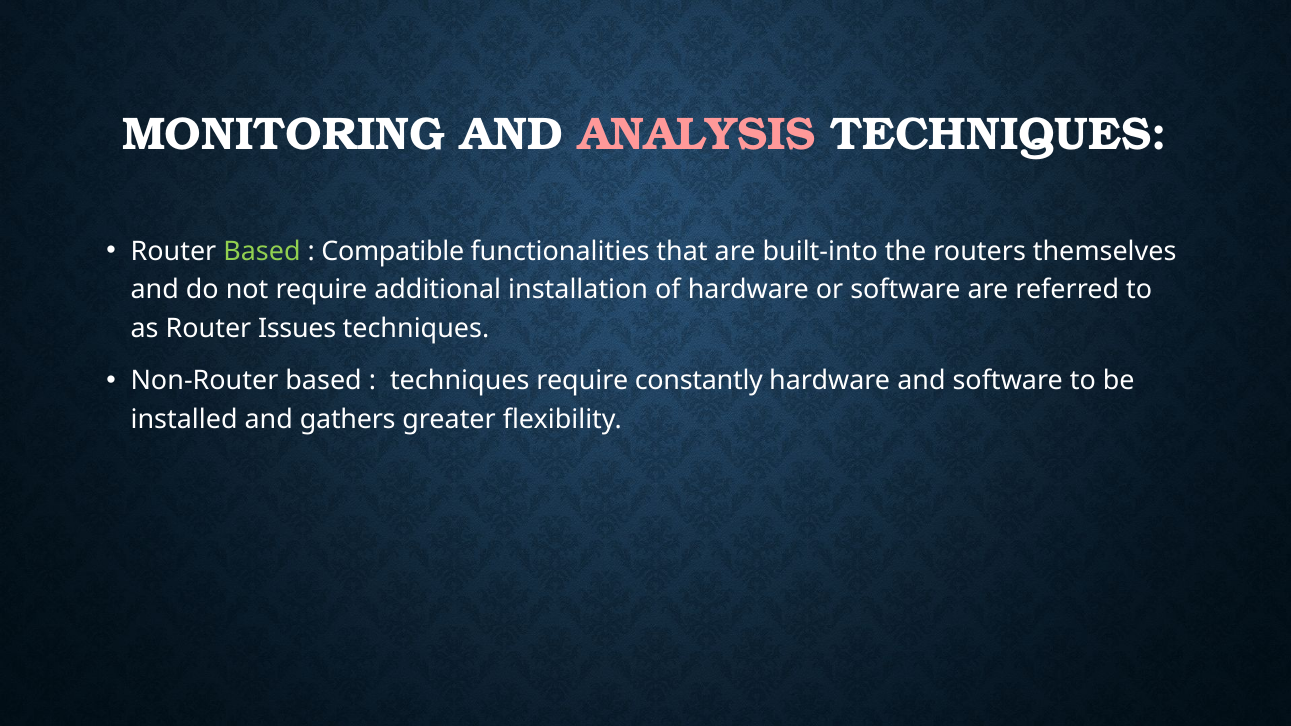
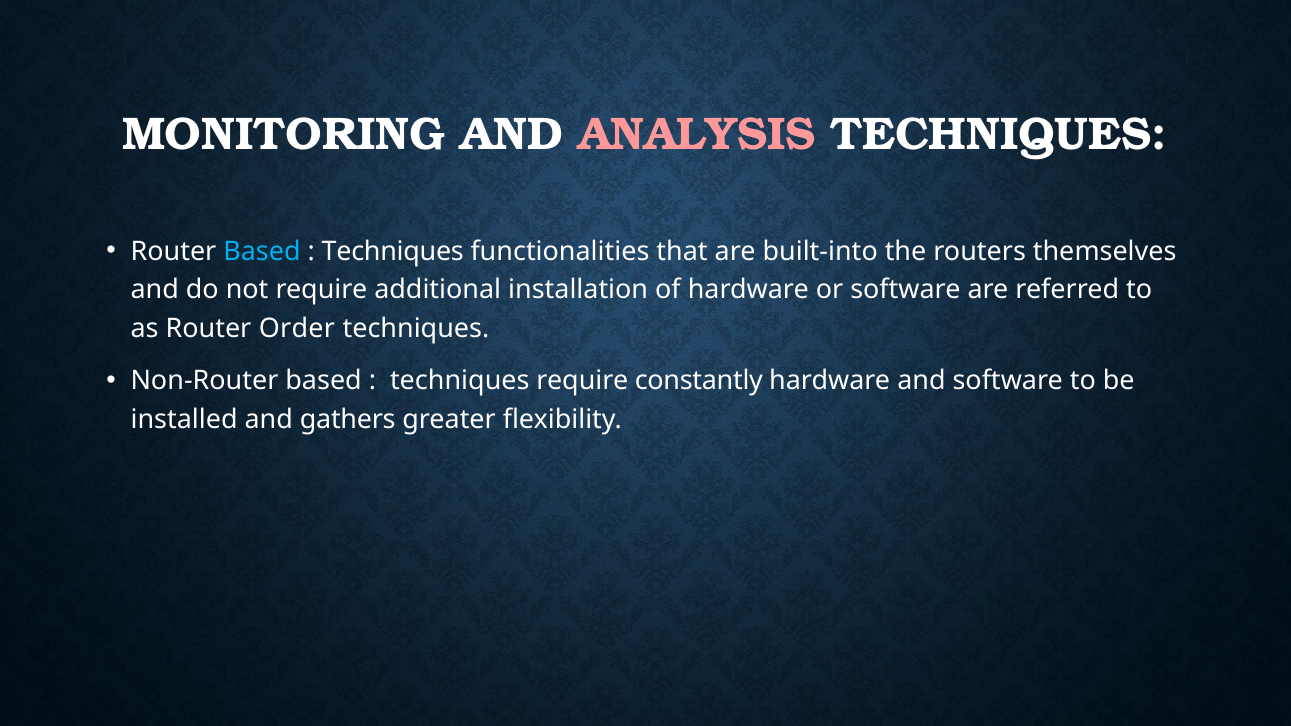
Based at (262, 251) colour: light green -> light blue
Compatible at (393, 251): Compatible -> Techniques
Issues: Issues -> Order
